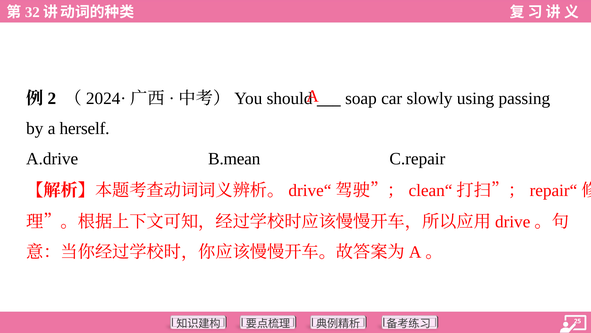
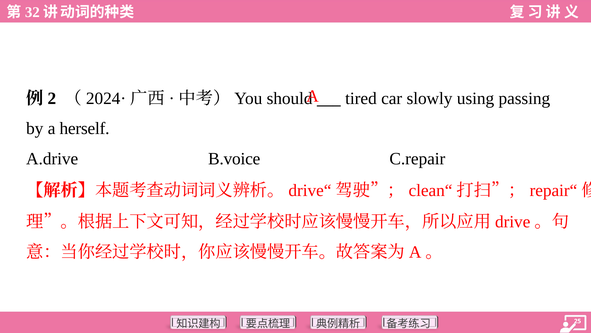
soap: soap -> tired
B.mean: B.mean -> B.voice
